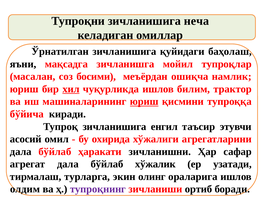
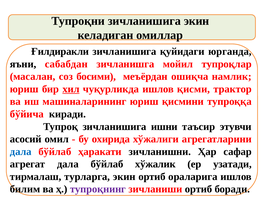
зичланишига неча: неча -> экин
Ўрнатилган: Ўрнатилган -> Ғилдиракли
баҳолаш: баҳолаш -> юрганда
мақсадга: мақсадга -> сабабдан
билим: билим -> қисми
юриш at (144, 102) underline: present -> none
енгил: енгил -> ишни
дала at (21, 152) colour: black -> blue
экин олинг: олинг -> ортиб
олдим: олдим -> билим
